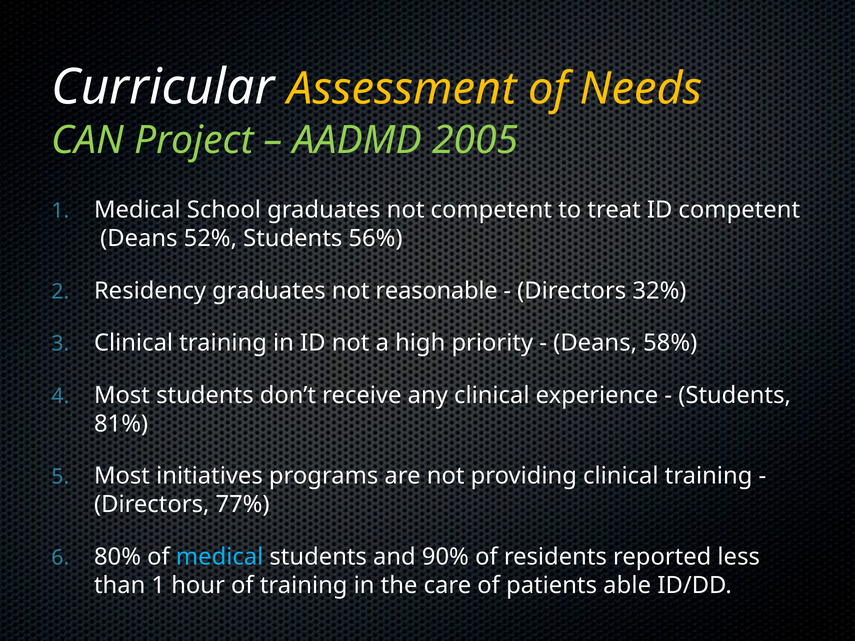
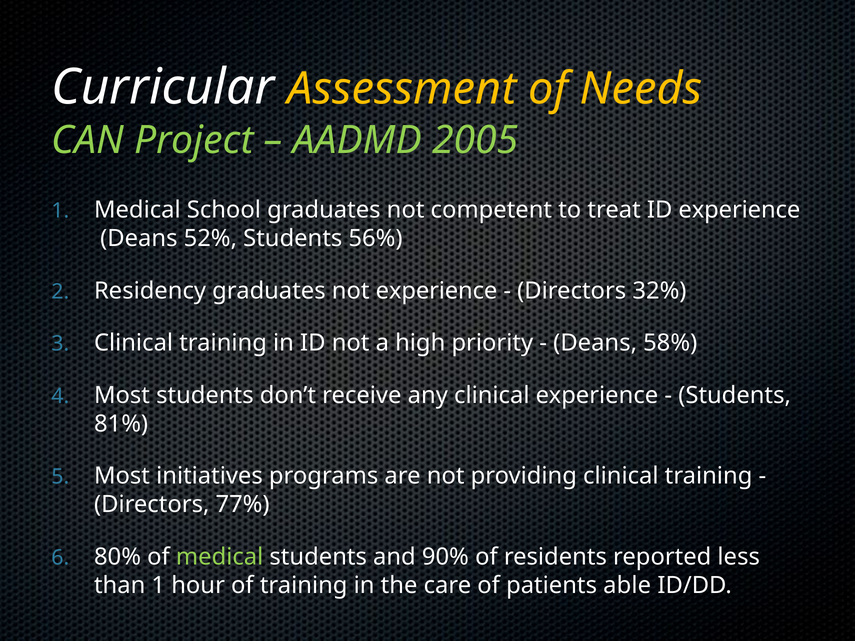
ID competent: competent -> experience
not reasonable: reasonable -> experience
medical at (220, 557) colour: light blue -> light green
